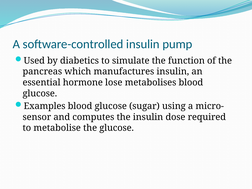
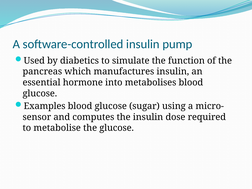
lose: lose -> into
